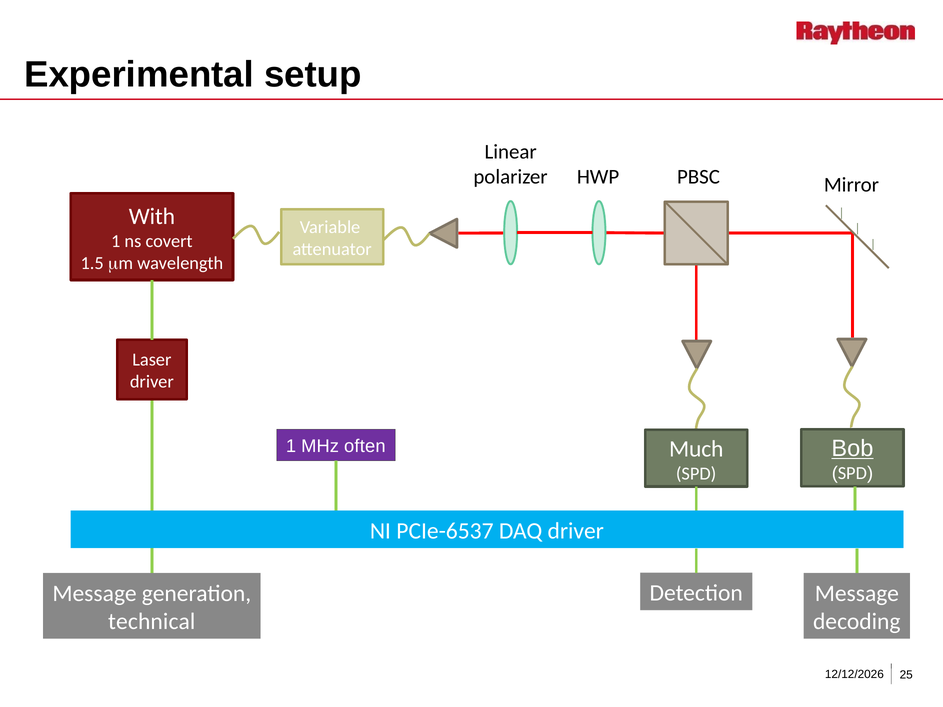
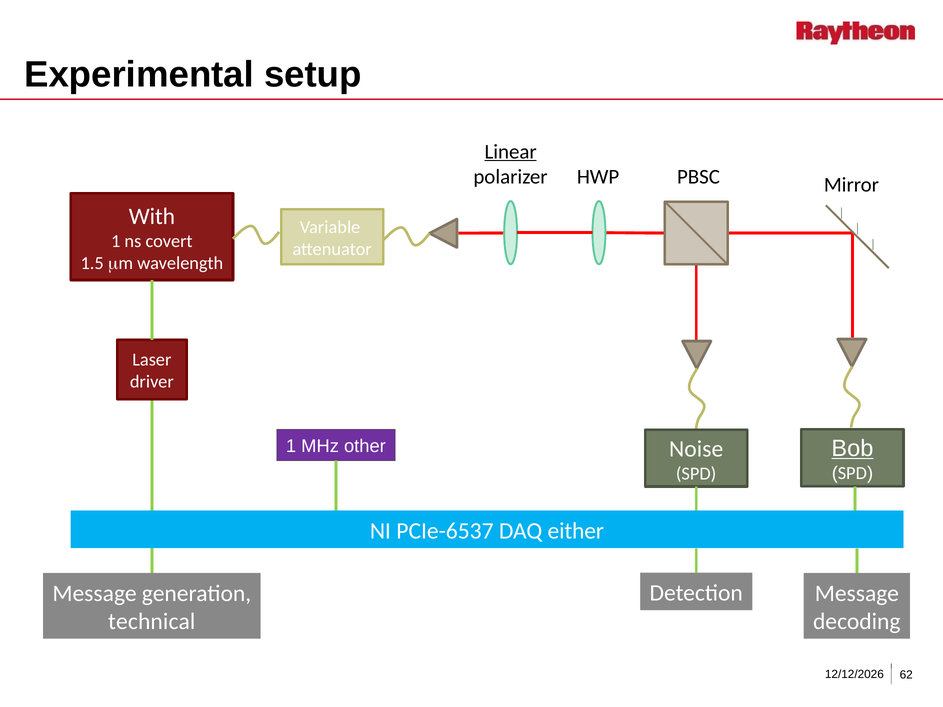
Linear underline: none -> present
often: often -> other
Much: Much -> Noise
DAQ driver: driver -> either
25: 25 -> 62
